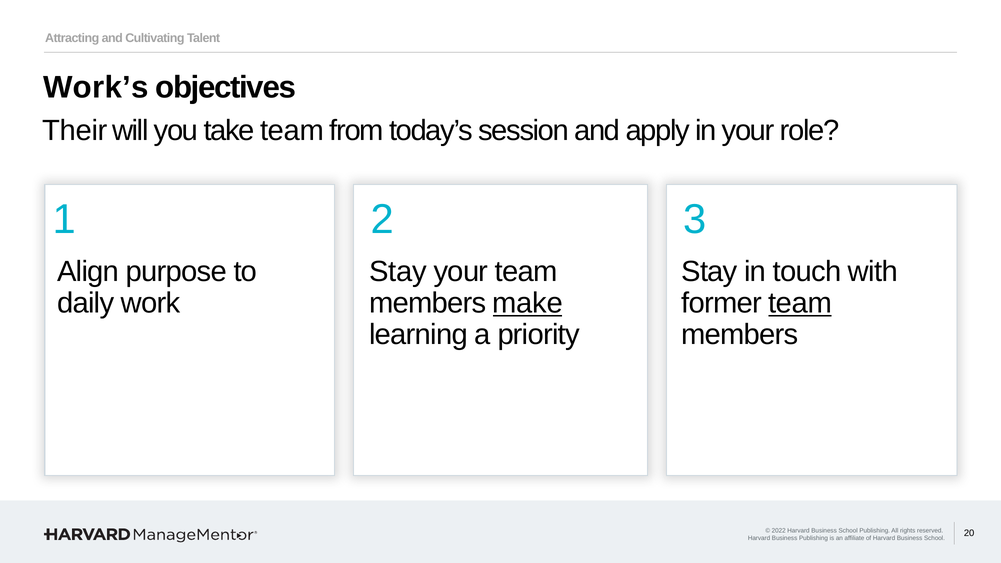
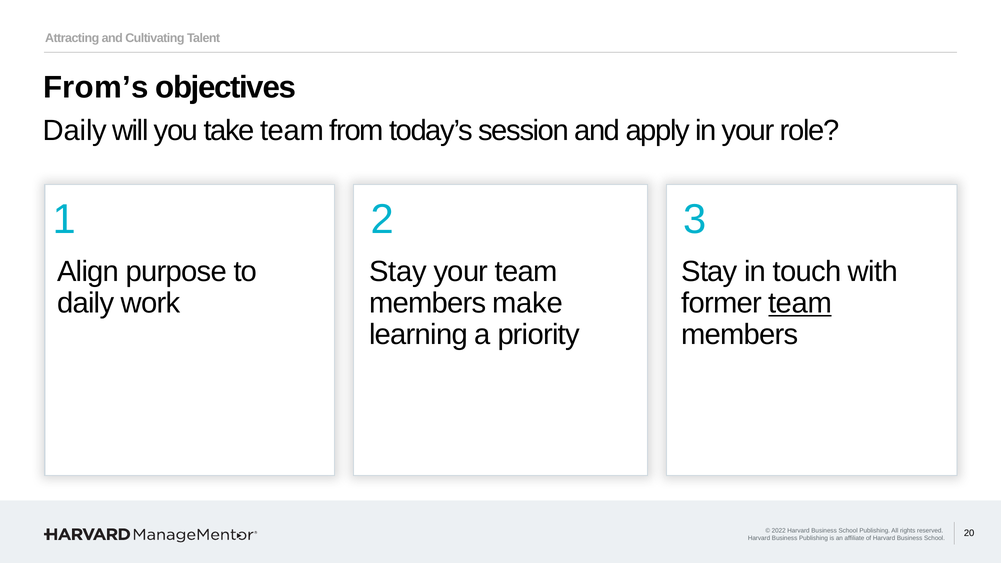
Work’s: Work’s -> From’s
Their at (75, 130): Their -> Daily
make underline: present -> none
